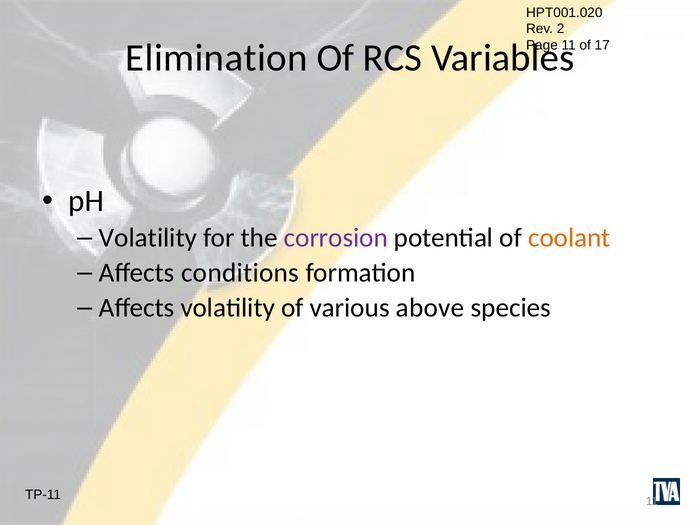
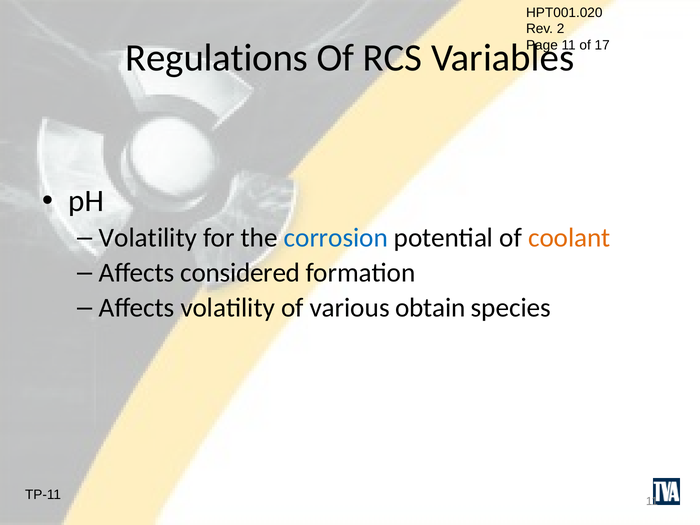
Elimination: Elimination -> Regulations
corrosion colour: purple -> blue
conditions: conditions -> considered
above: above -> obtain
